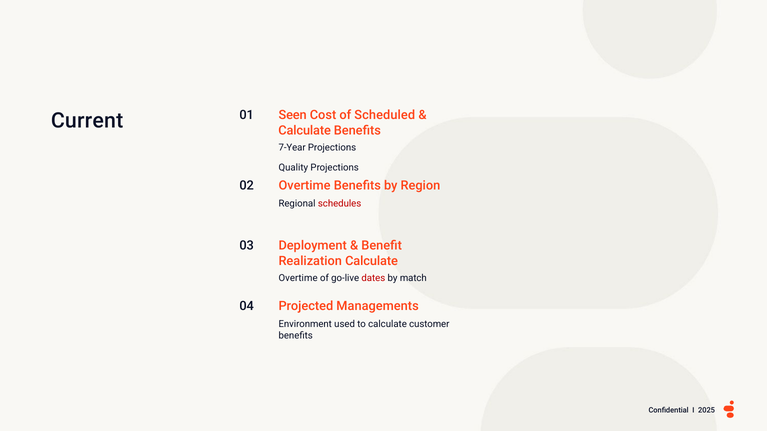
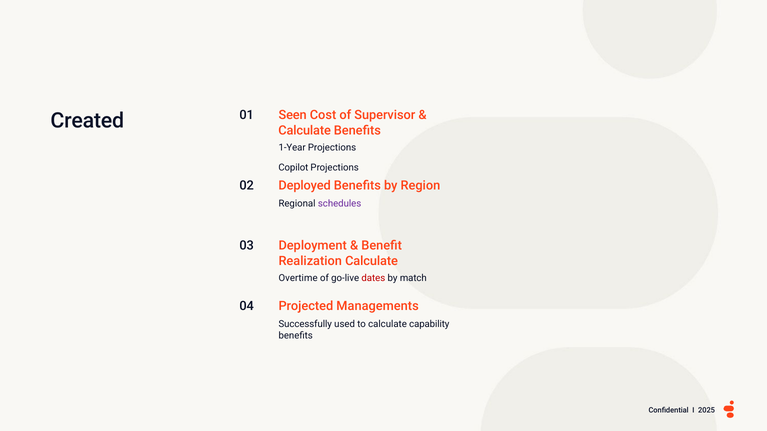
Scheduled: Scheduled -> Supervisor
Current: Current -> Created
7-Year: 7-Year -> 1-Year
Quality: Quality -> Copilot
Overtime at (305, 186): Overtime -> Deployed
schedules colour: red -> purple
Environment: Environment -> Successfully
customer: customer -> capability
